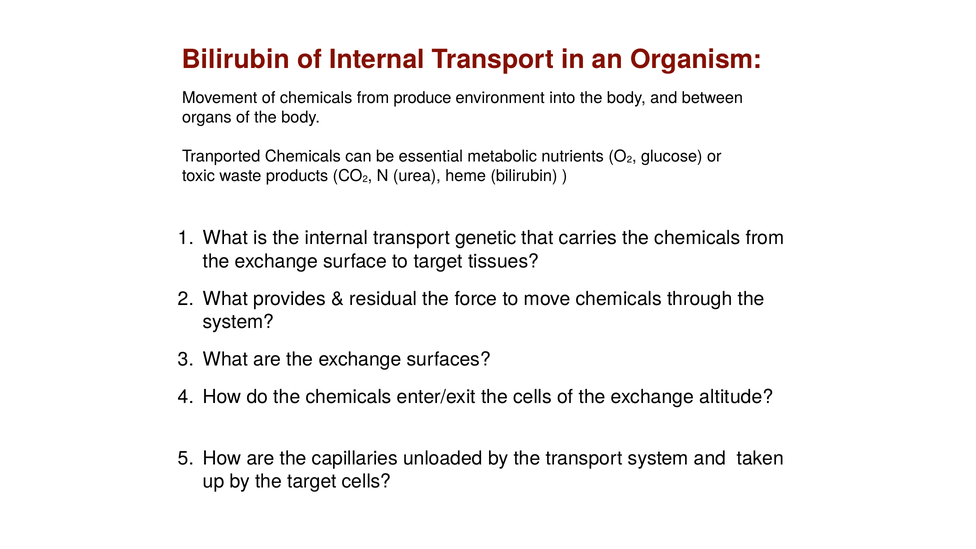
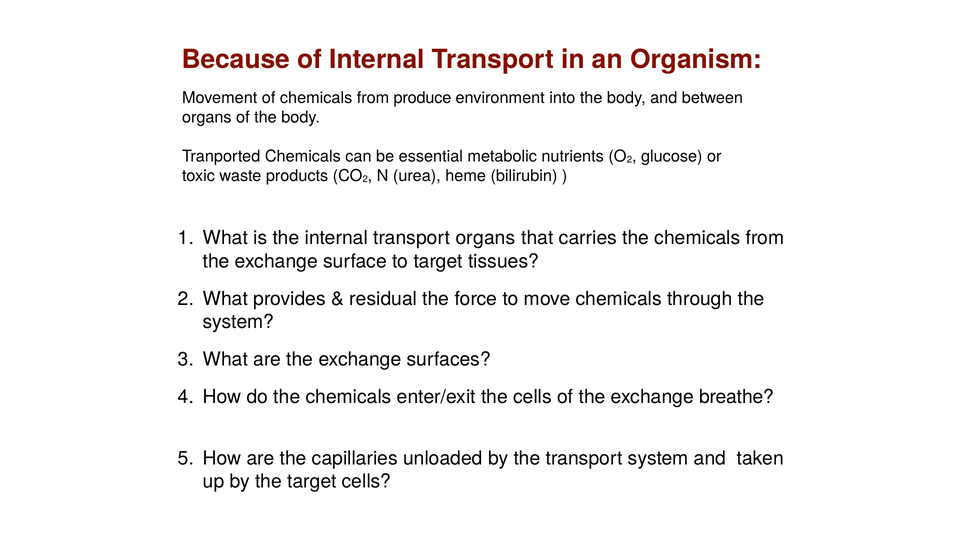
Bilirubin at (236, 59): Bilirubin -> Because
transport genetic: genetic -> organs
altitude: altitude -> breathe
